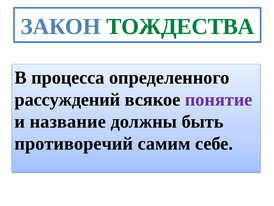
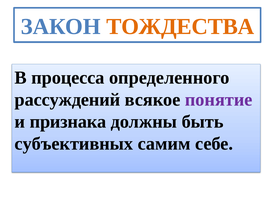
ТОЖДЕСТВА colour: green -> orange
название: название -> признака
противоречий: противоречий -> субъективных
